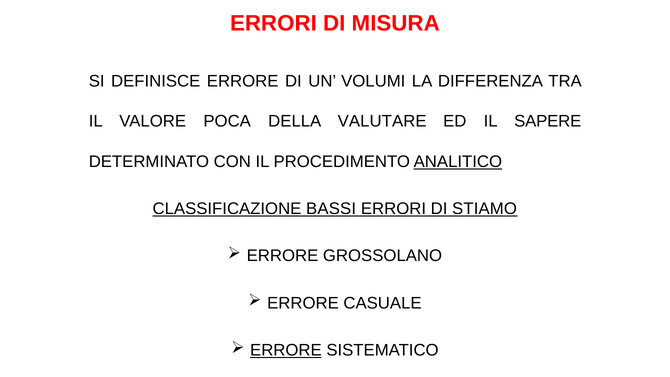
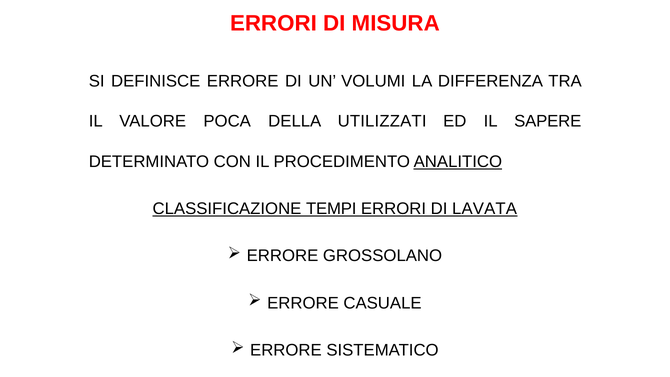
VALUTARE: VALUTARE -> UTILIZZATI
BASSI: BASSI -> TEMPI
STIAMO: STIAMO -> LAVATA
ERRORE at (286, 350) underline: present -> none
